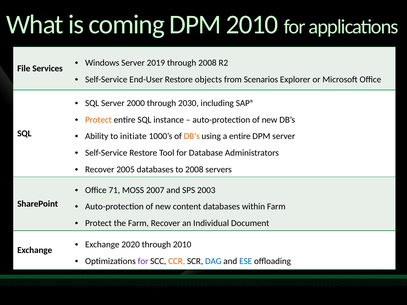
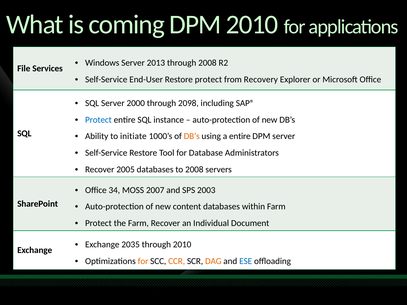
2019: 2019 -> 2013
Restore objects: objects -> protect
Scenarios: Scenarios -> Recovery
2030: 2030 -> 2098
Protect at (98, 120) colour: orange -> blue
71: 71 -> 34
2020: 2020 -> 2035
for at (143, 261) colour: purple -> orange
DAG colour: blue -> orange
